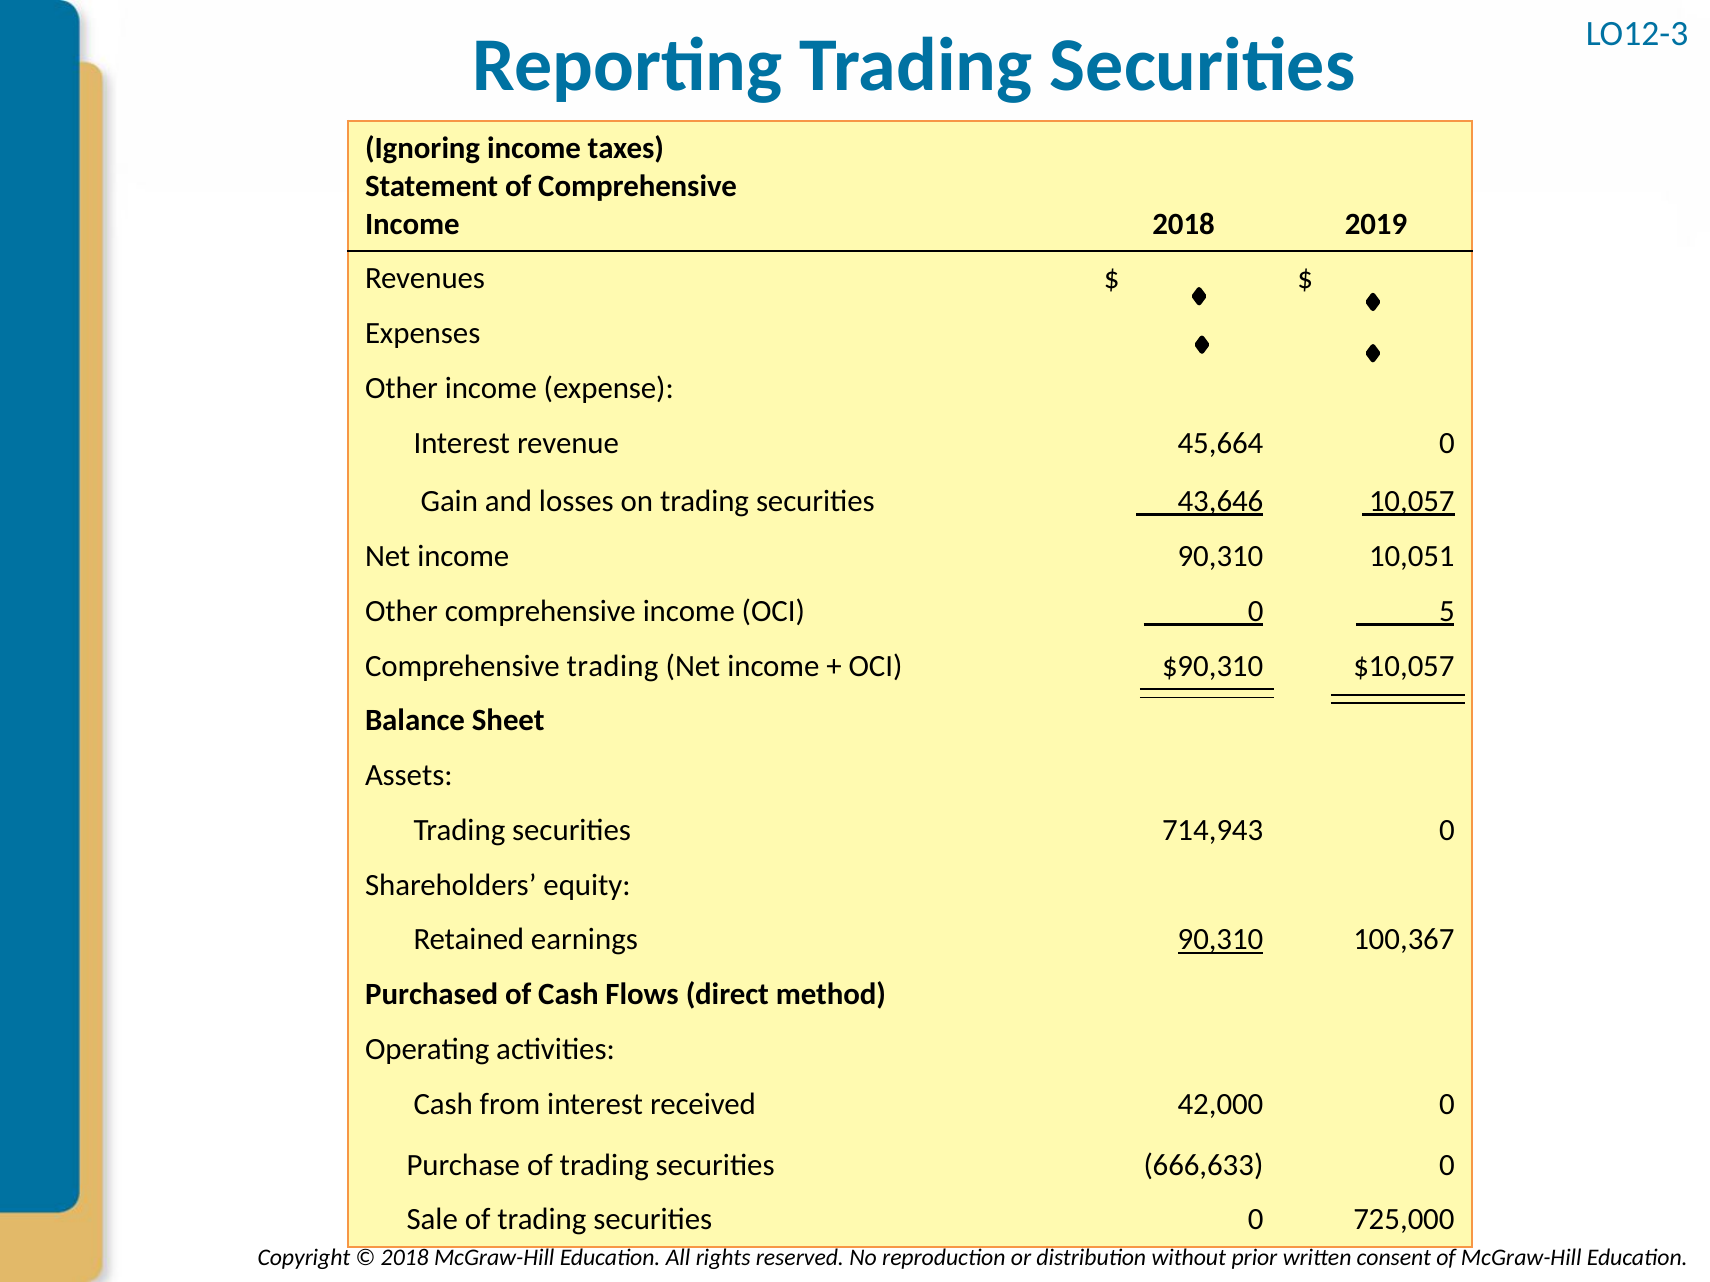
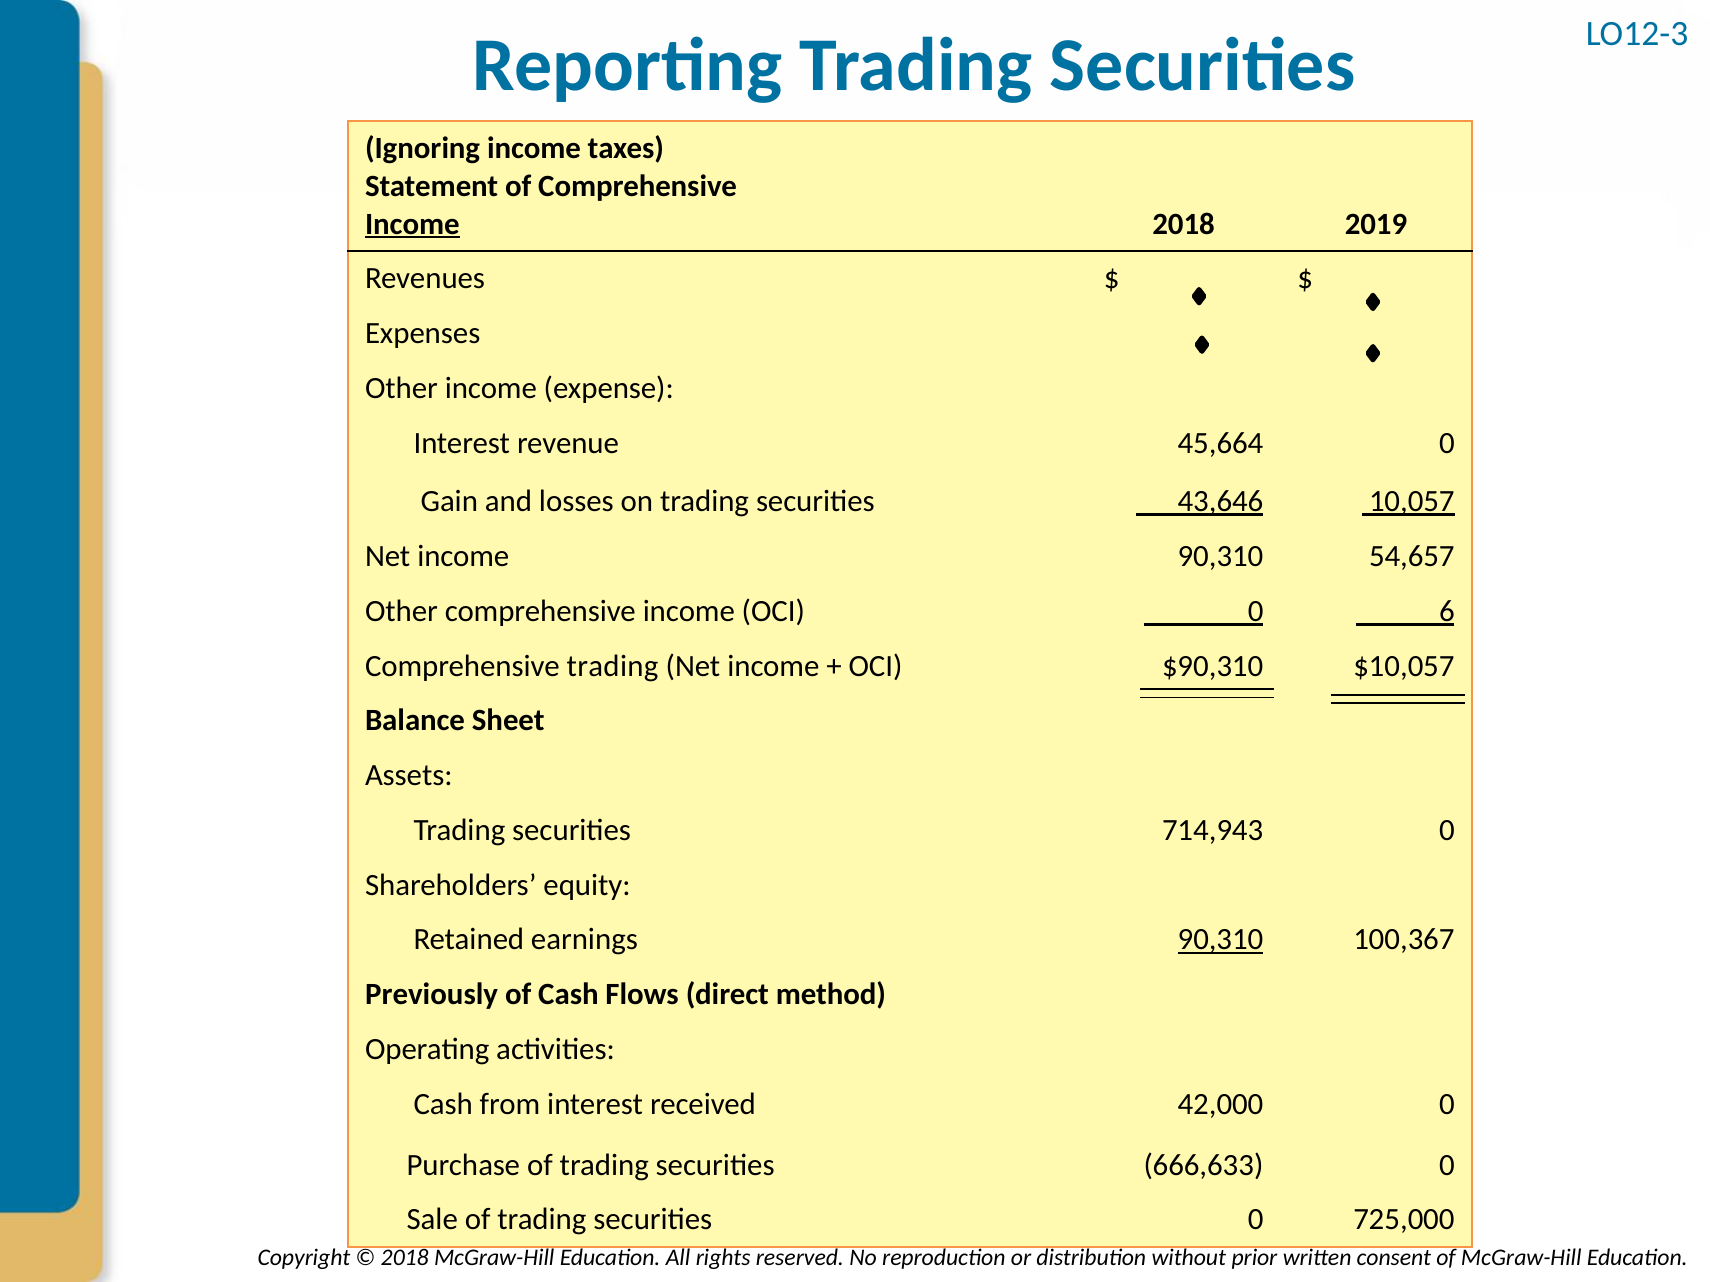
Income at (412, 224) underline: none -> present
10,051: 10,051 -> 54,657
5: 5 -> 6
Purchased: Purchased -> Previously
